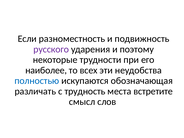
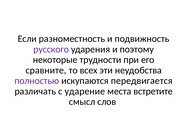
наиболее: наиболее -> сравните
полностью colour: blue -> purple
обозначающая: обозначающая -> передвигается
трудность: трудность -> ударение
